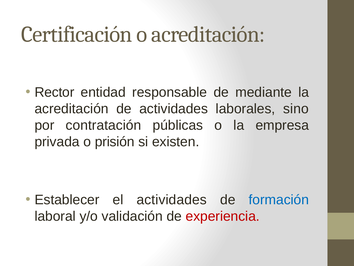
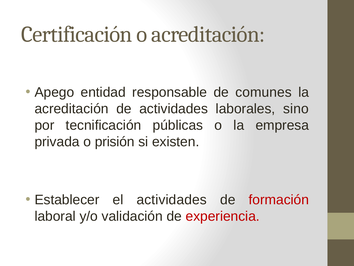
Rector: Rector -> Apego
mediante: mediante -> comunes
contratación: contratación -> tecnificación
formación colour: blue -> red
